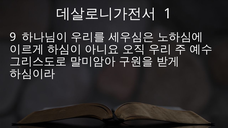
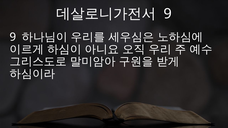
1 at (168, 14): 1 -> 9
